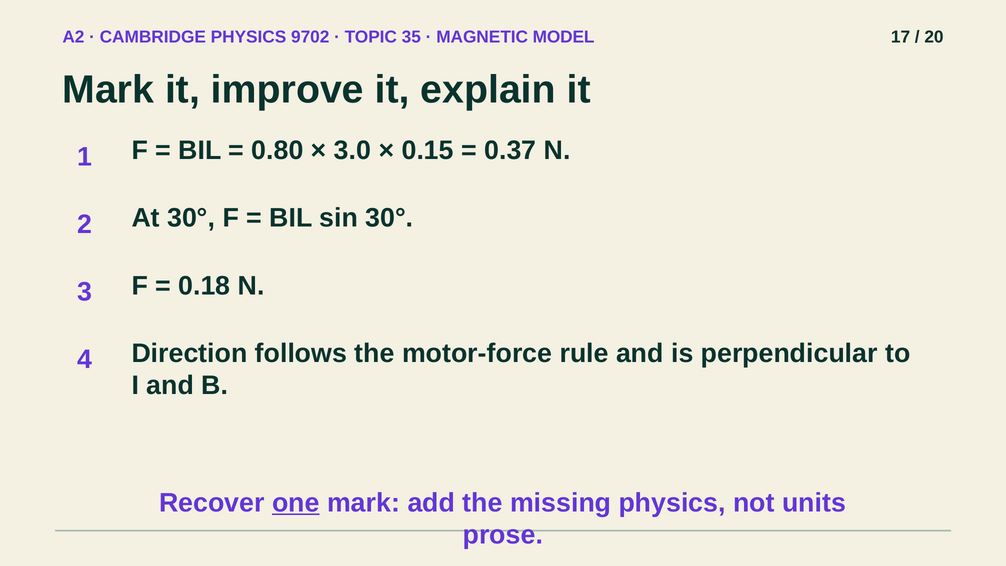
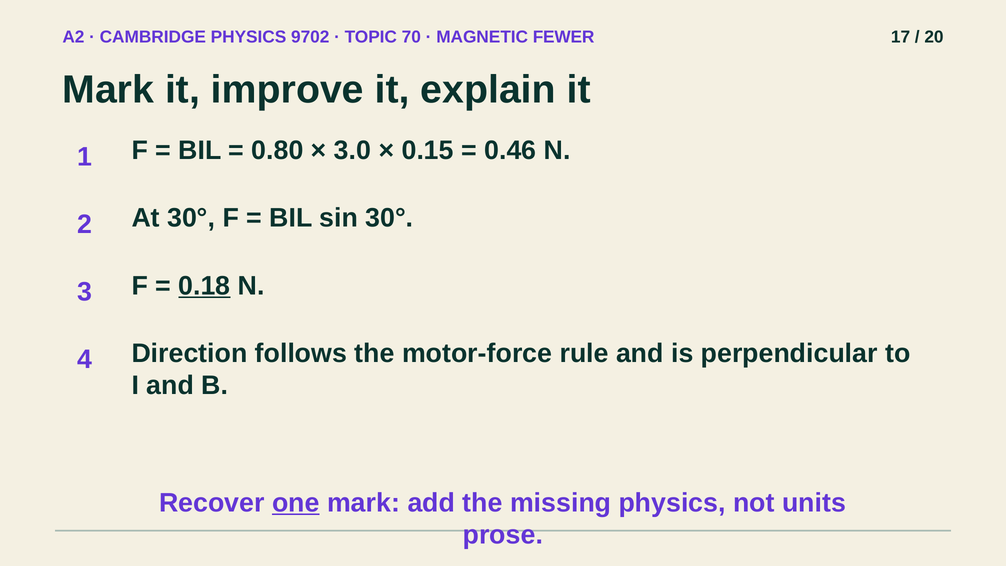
35: 35 -> 70
MODEL: MODEL -> FEWER
0.37: 0.37 -> 0.46
0.18 underline: none -> present
